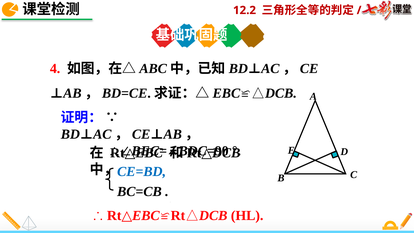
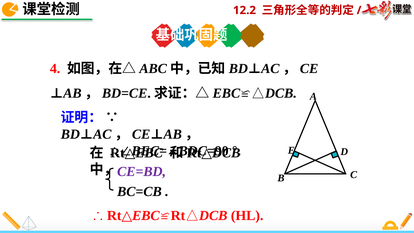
CE=BD colour: blue -> purple
